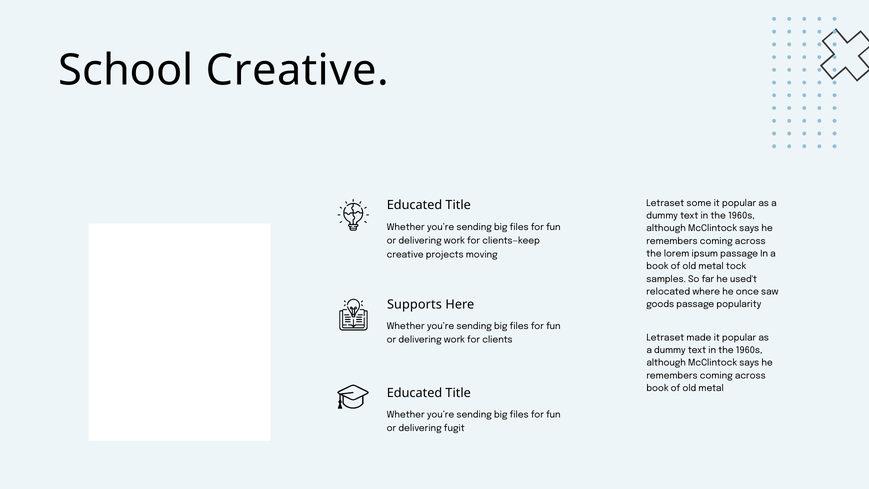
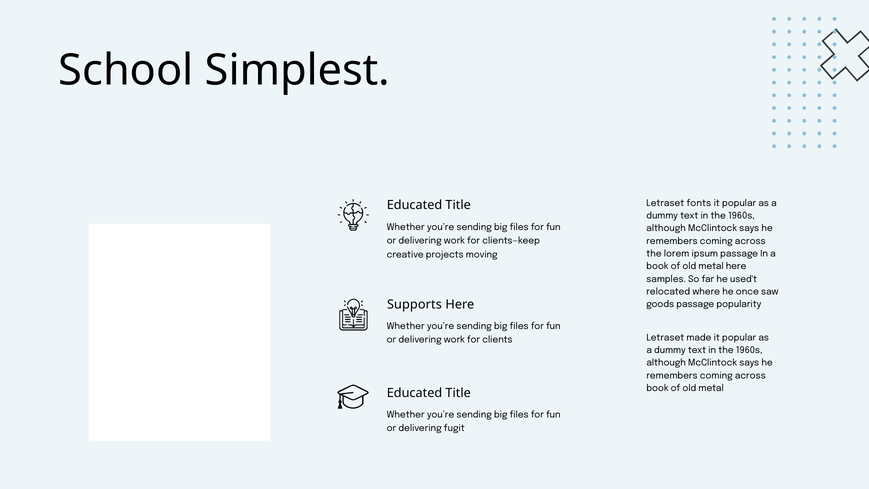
School Creative: Creative -> Simplest
some: some -> fonts
metal tock: tock -> here
